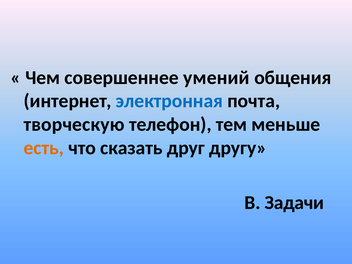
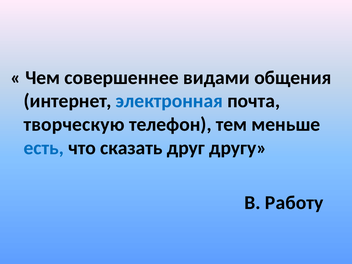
умений: умений -> видами
есть colour: orange -> blue
Задачи: Задачи -> Работу
